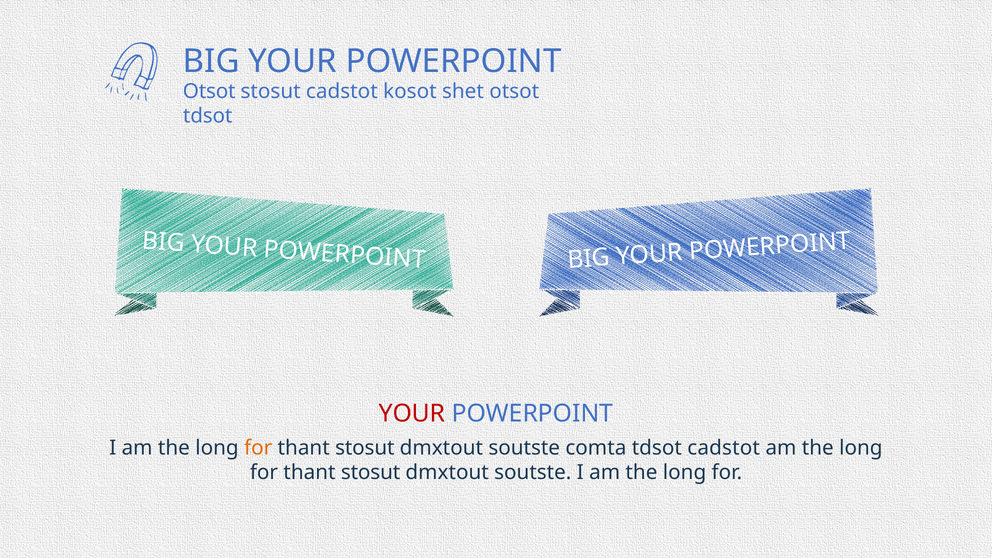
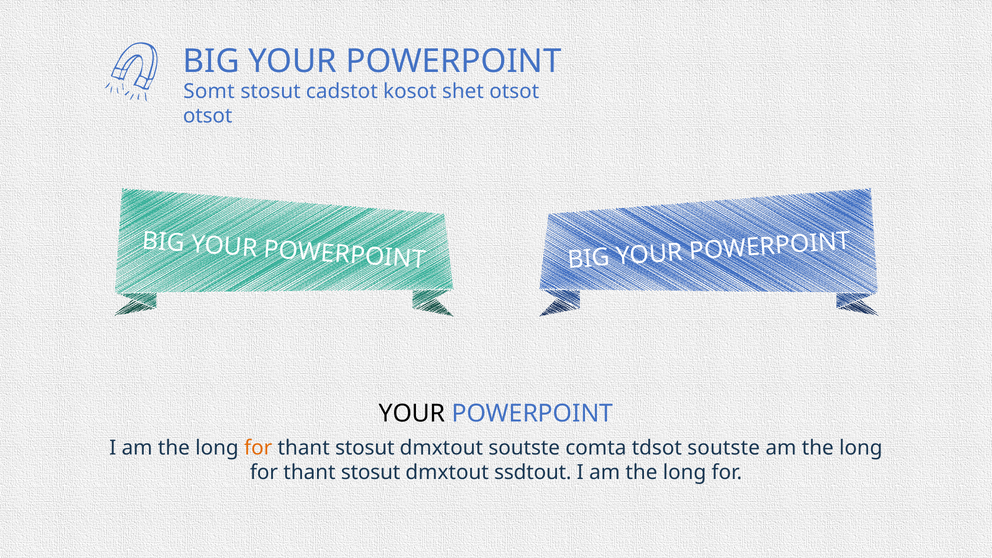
Otsot at (209, 91): Otsot -> Somt
tdsot at (208, 116): tdsot -> otsot
YOUR at (412, 414) colour: red -> black
tdsot cadstot: cadstot -> soutste
soutste at (533, 473): soutste -> ssdtout
